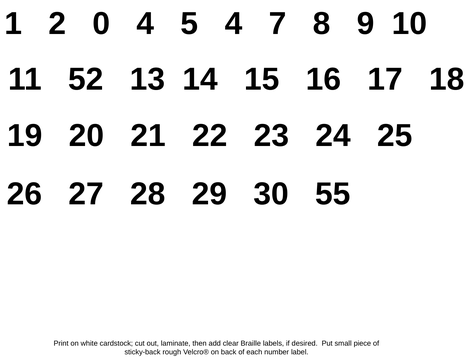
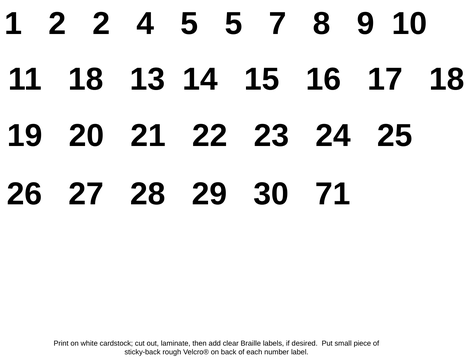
2 0: 0 -> 2
5 4: 4 -> 5
11 52: 52 -> 18
55: 55 -> 71
